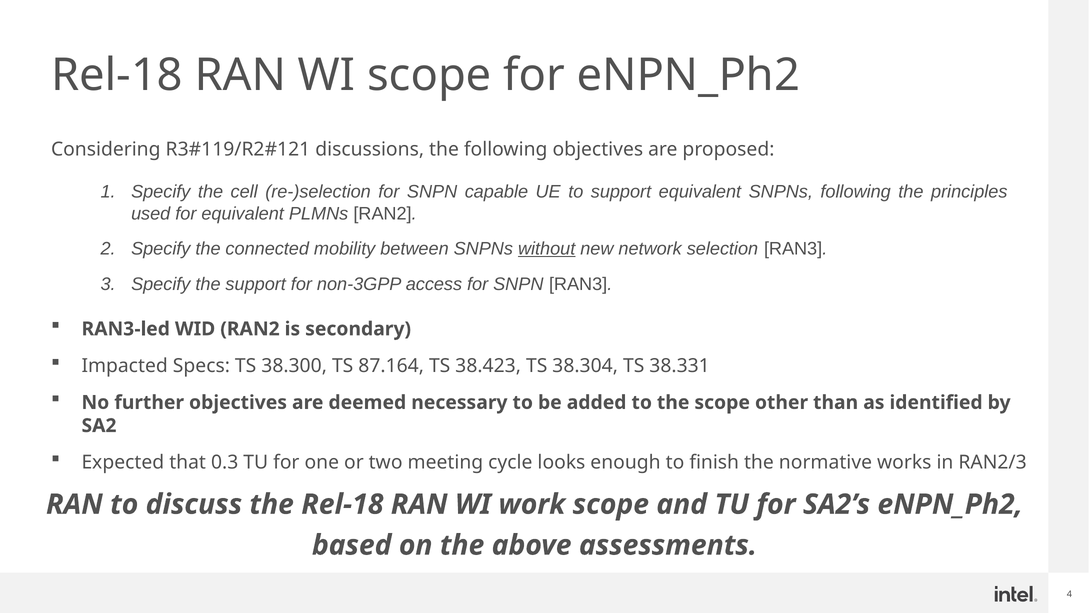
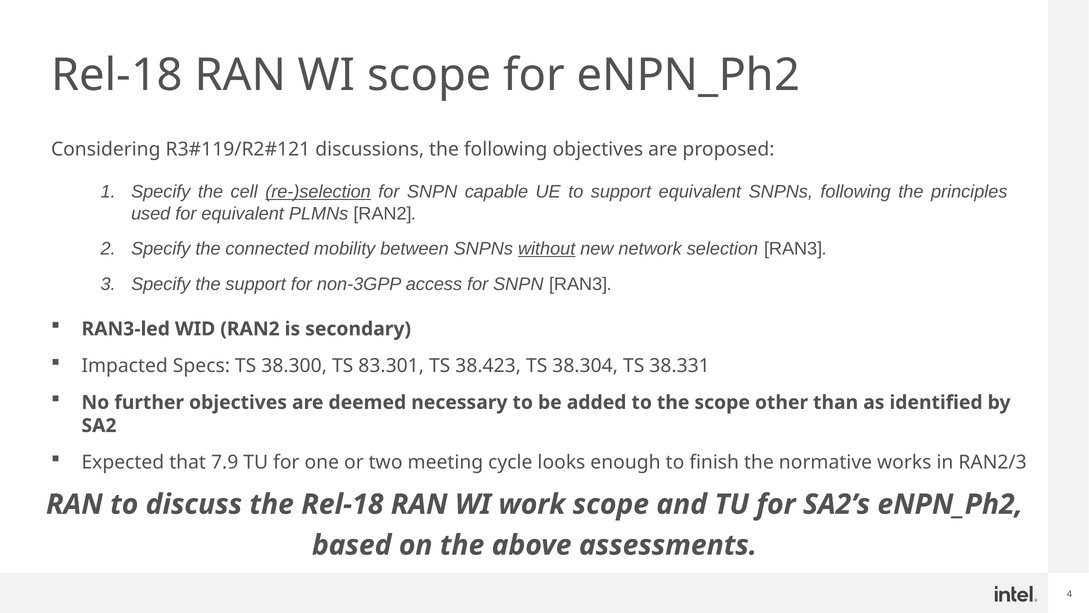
re-)selection underline: none -> present
87.164: 87.164 -> 83.301
0.3: 0.3 -> 7.9
